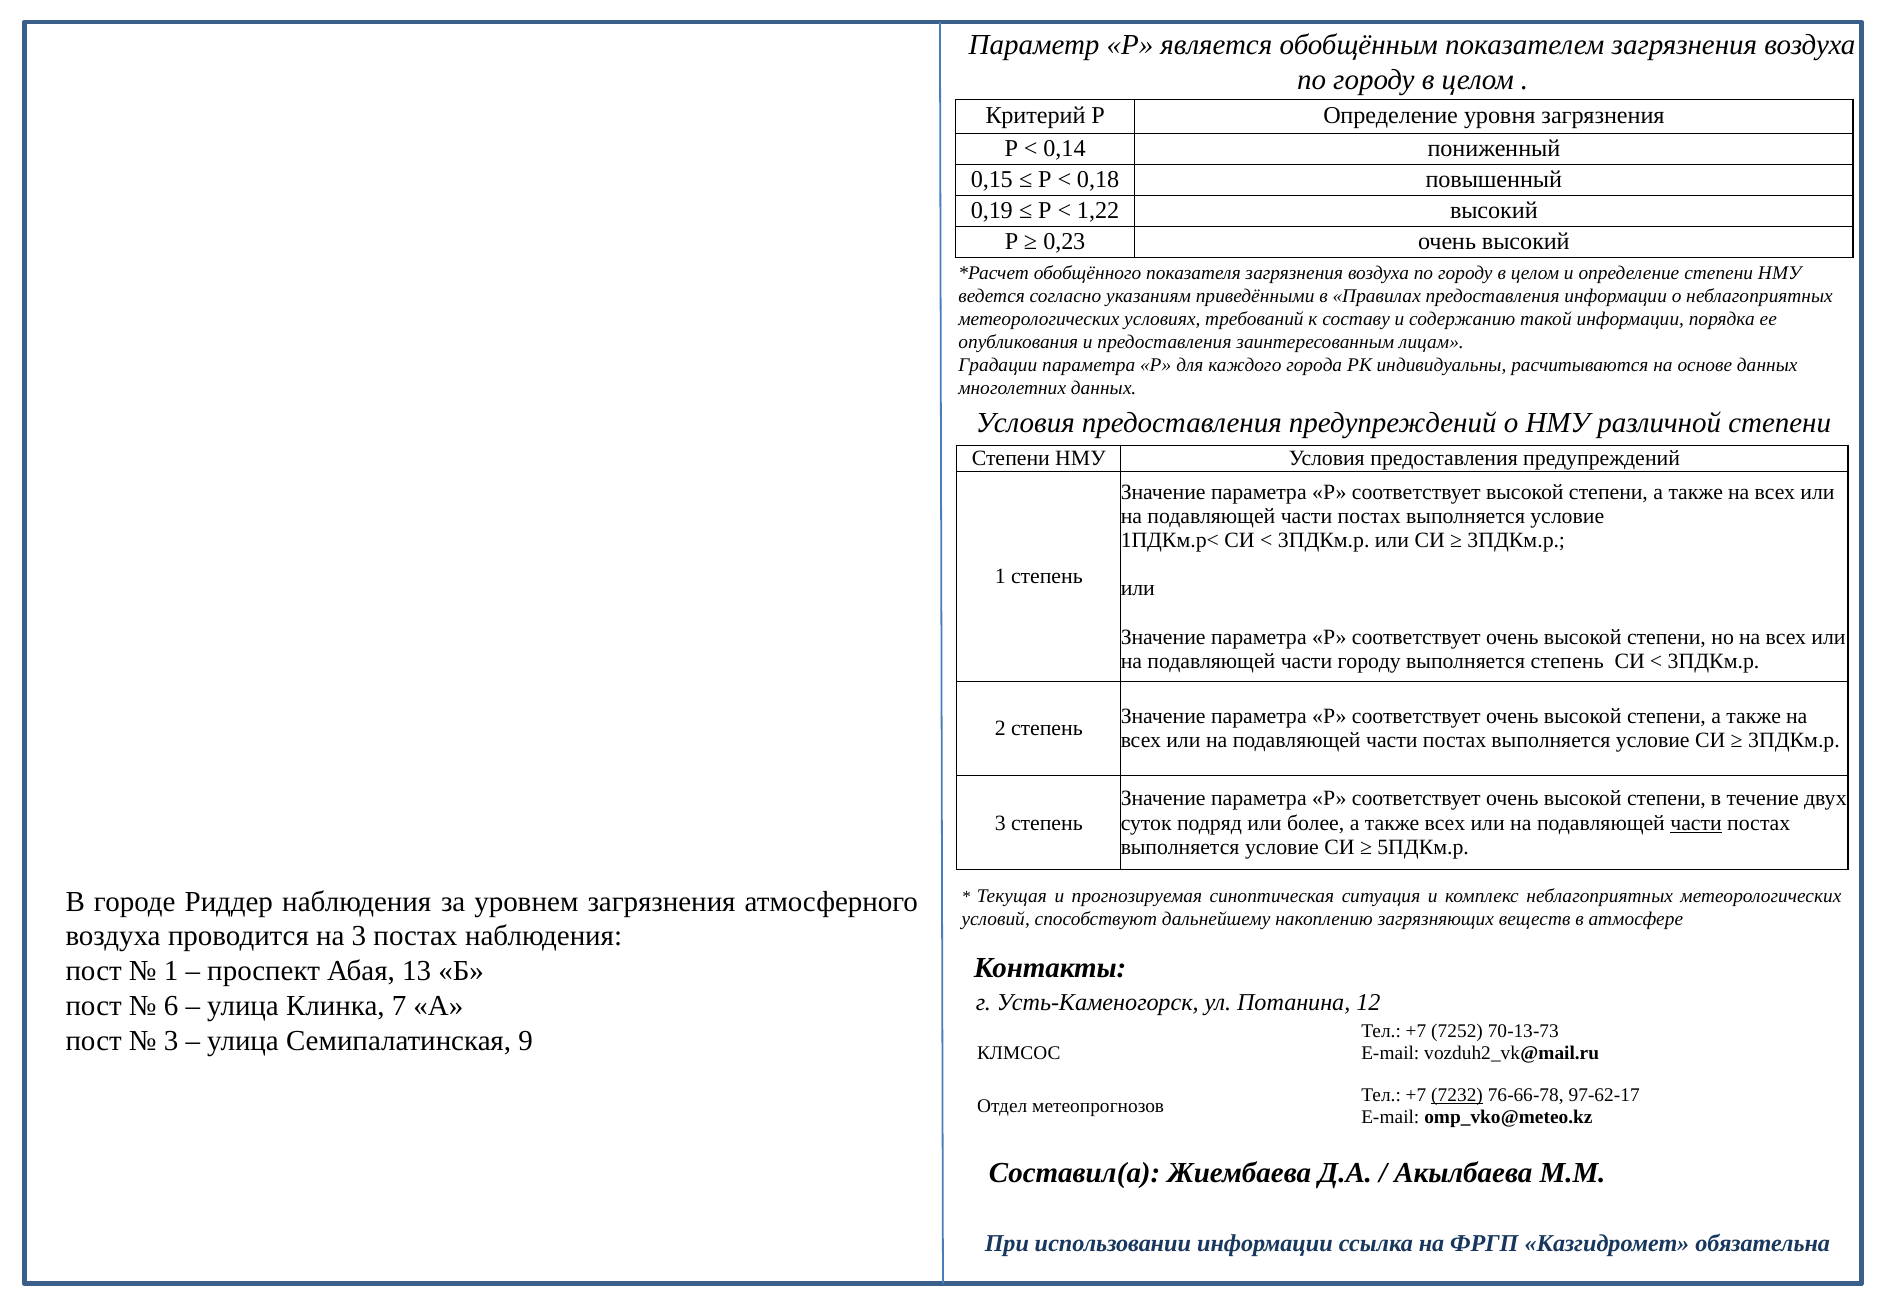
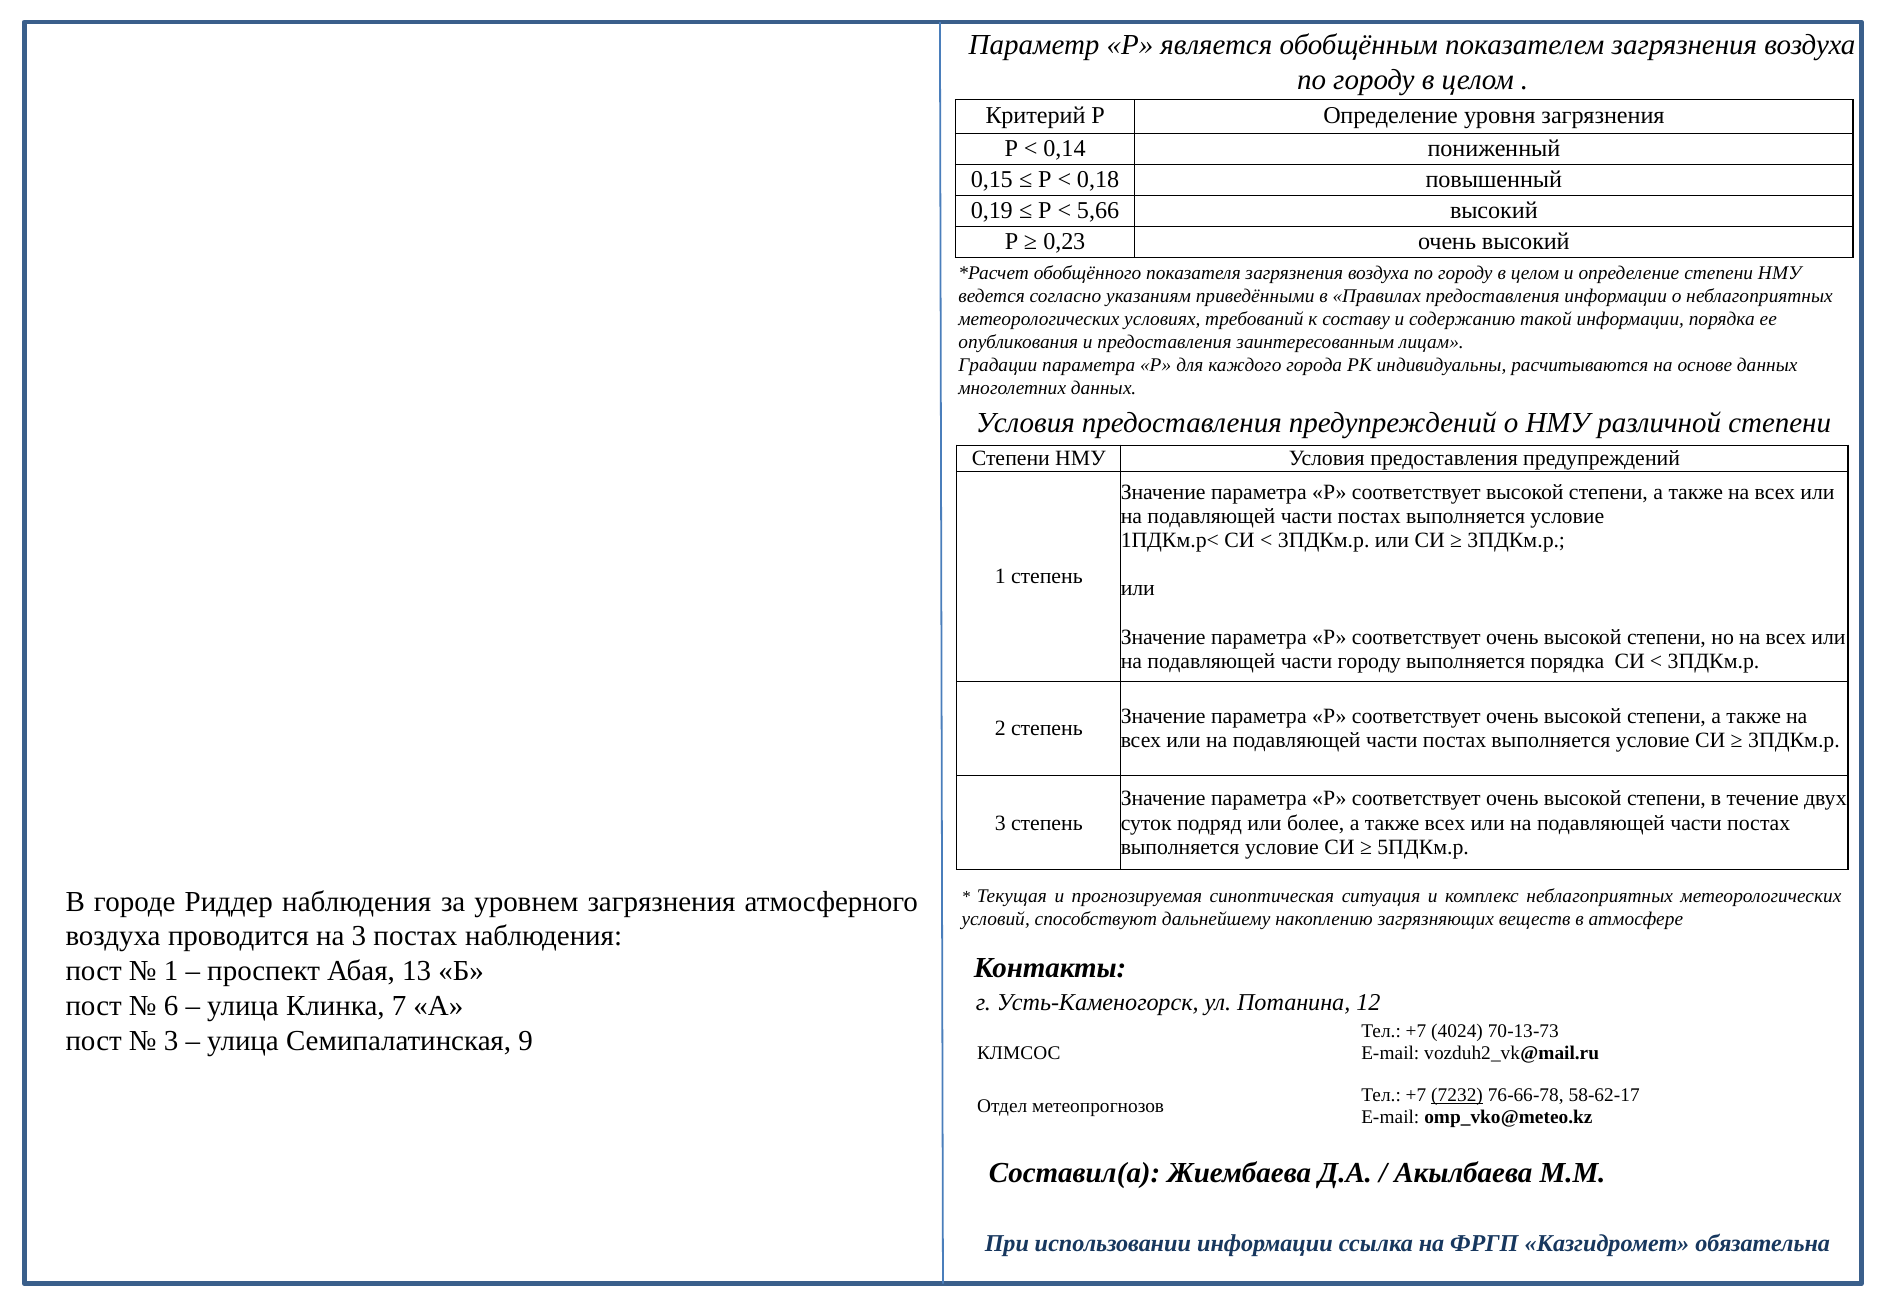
1,22: 1,22 -> 5,66
выполняется степень: степень -> порядка
части at (1696, 823) underline: present -> none
7252: 7252 -> 4024
97-62-17: 97-62-17 -> 58-62-17
